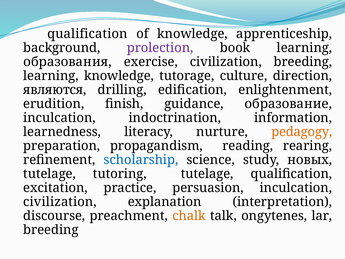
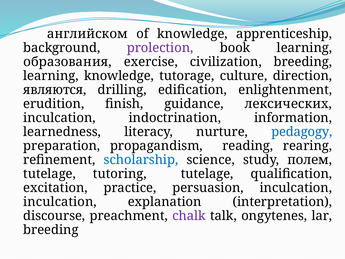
qualification at (87, 34): qualification -> английском
образование: образование -> лексических
pedagogy colour: orange -> blue
новых: новых -> полем
civilization at (60, 202): civilization -> inculcation
chalk colour: orange -> purple
